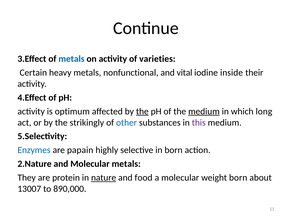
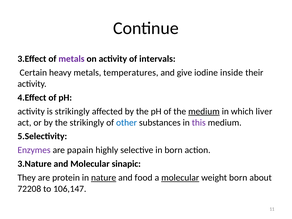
metals at (71, 59) colour: blue -> purple
varieties: varieties -> intervals
nonfunctional: nonfunctional -> temperatures
vital: vital -> give
is optimum: optimum -> strikingly
the at (142, 111) underline: present -> none
long: long -> liver
Enzymes colour: blue -> purple
2.Nature: 2.Nature -> 3.Nature
Molecular metals: metals -> sinapic
molecular at (180, 178) underline: none -> present
13007: 13007 -> 72208
890,000: 890,000 -> 106,147
